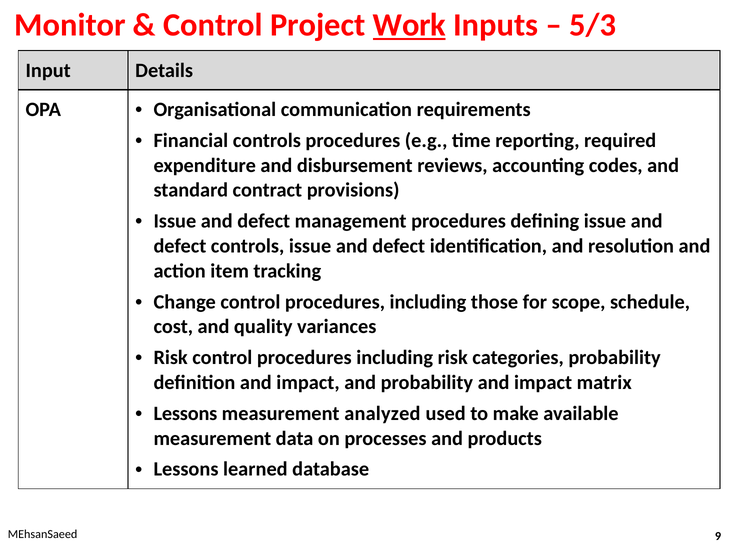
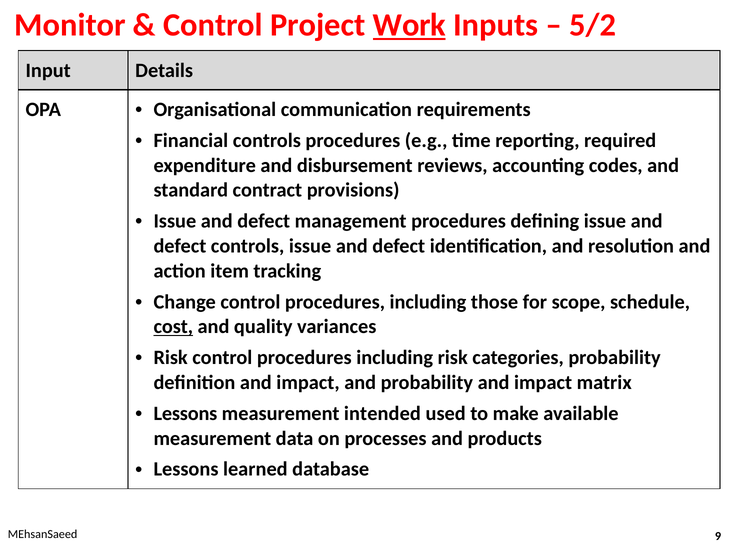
5/3: 5/3 -> 5/2
cost underline: none -> present
analyzed: analyzed -> intended
